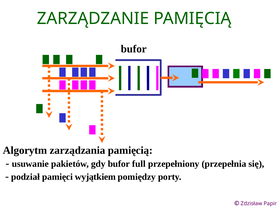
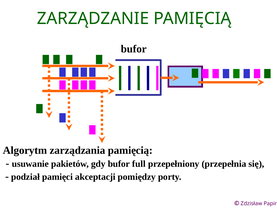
wyjątkiem: wyjątkiem -> akceptacji
